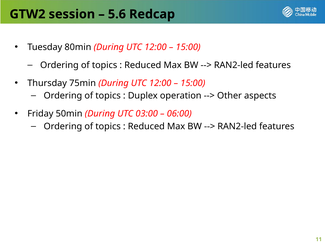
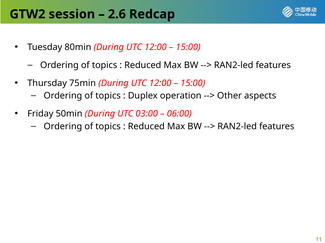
5.6: 5.6 -> 2.6
